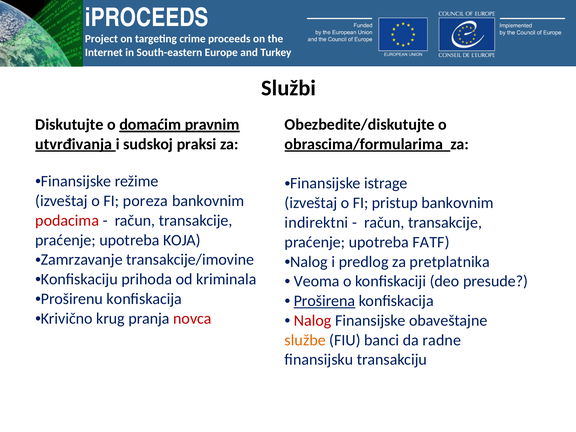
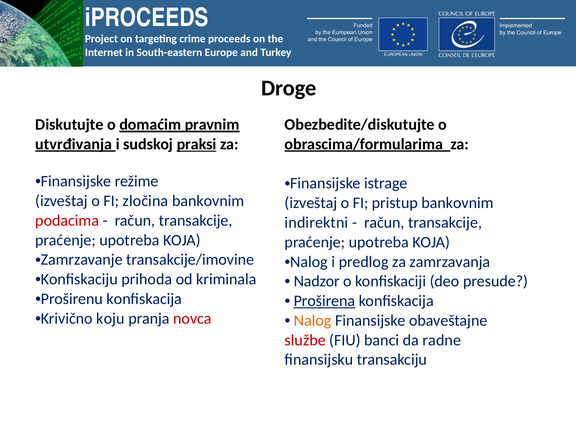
Službi: Službi -> Droge
praksi underline: none -> present
poreza: poreza -> zločina
FATF at (431, 242): FATF -> KOJA
pretplatnika: pretplatnika -> zamrzavanja
Veoma: Veoma -> Nadzor
krug: krug -> koju
Nalog at (313, 320) colour: red -> orange
službe colour: orange -> red
